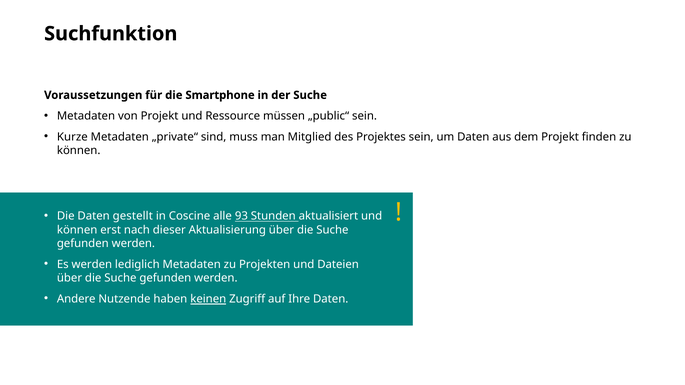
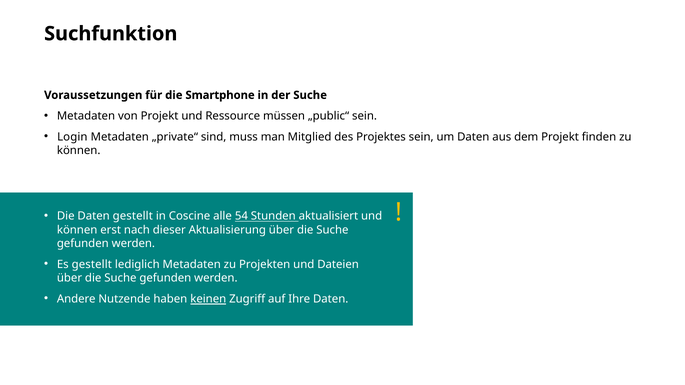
Kurze: Kurze -> Login
93: 93 -> 54
Es werden: werden -> gestellt
